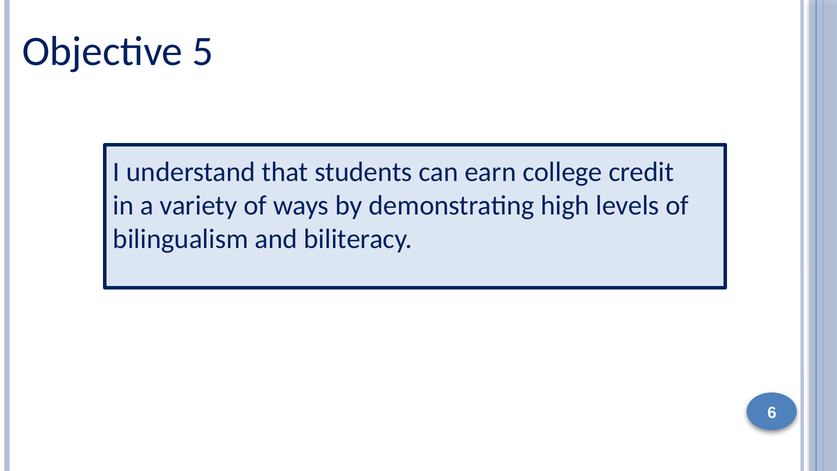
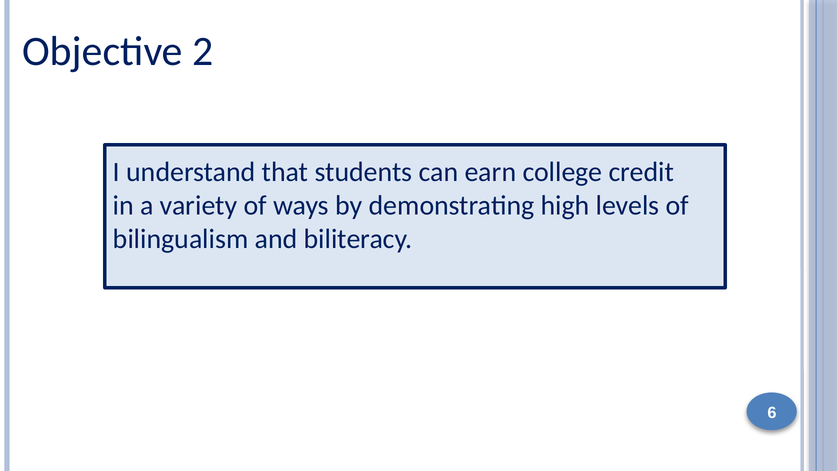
5: 5 -> 2
